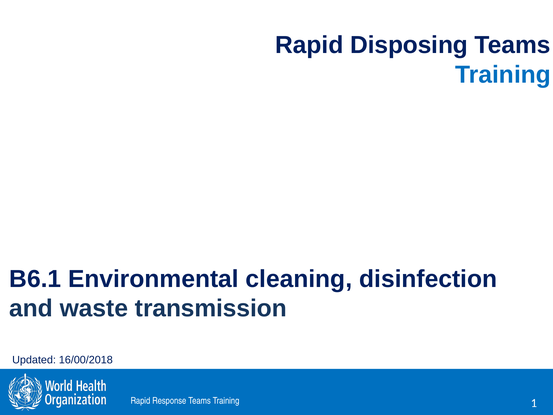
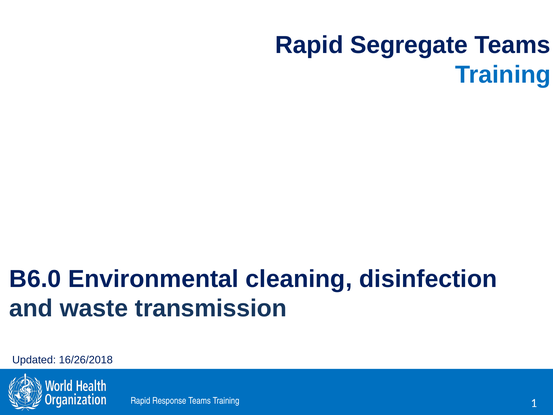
Disposing: Disposing -> Segregate
B6.1: B6.1 -> B6.0
16/00/2018: 16/00/2018 -> 16/26/2018
